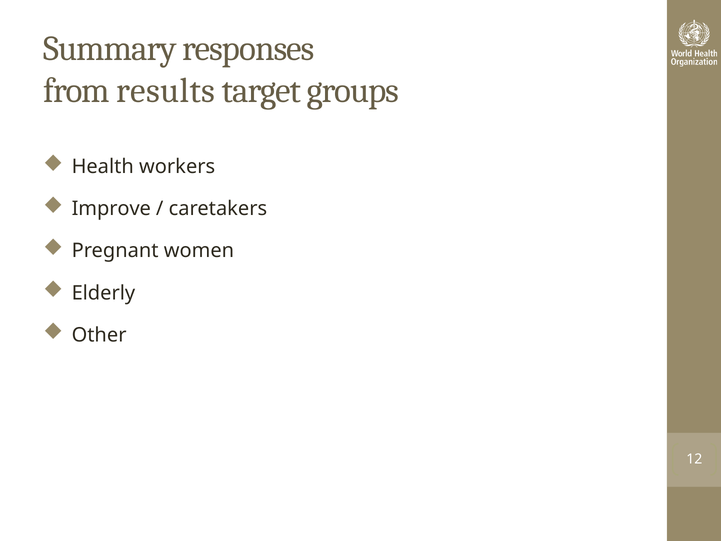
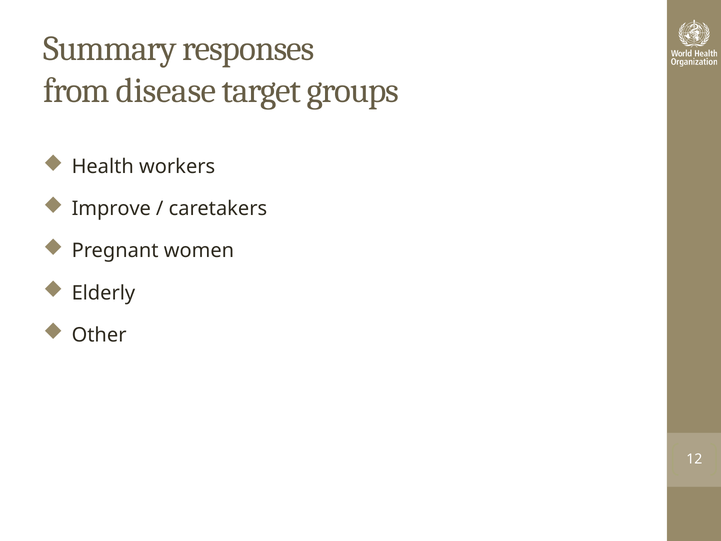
results: results -> disease
